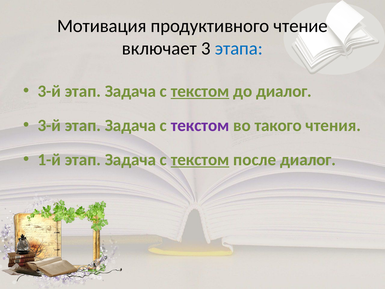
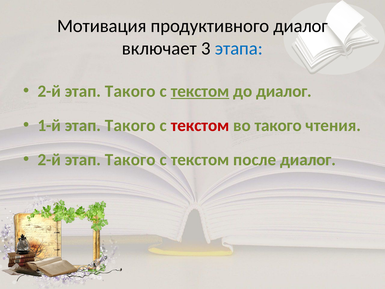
продуктивного чтение: чтение -> диалог
3-й at (49, 91): 3-й -> 2-й
Задача at (130, 91): Задача -> Такого
3-й at (49, 125): 3-й -> 1-й
Задача at (130, 125): Задача -> Такого
текстом at (200, 125) colour: purple -> red
1-й at (49, 160): 1-й -> 2-й
Задача at (130, 160): Задача -> Такого
текстом at (200, 160) underline: present -> none
